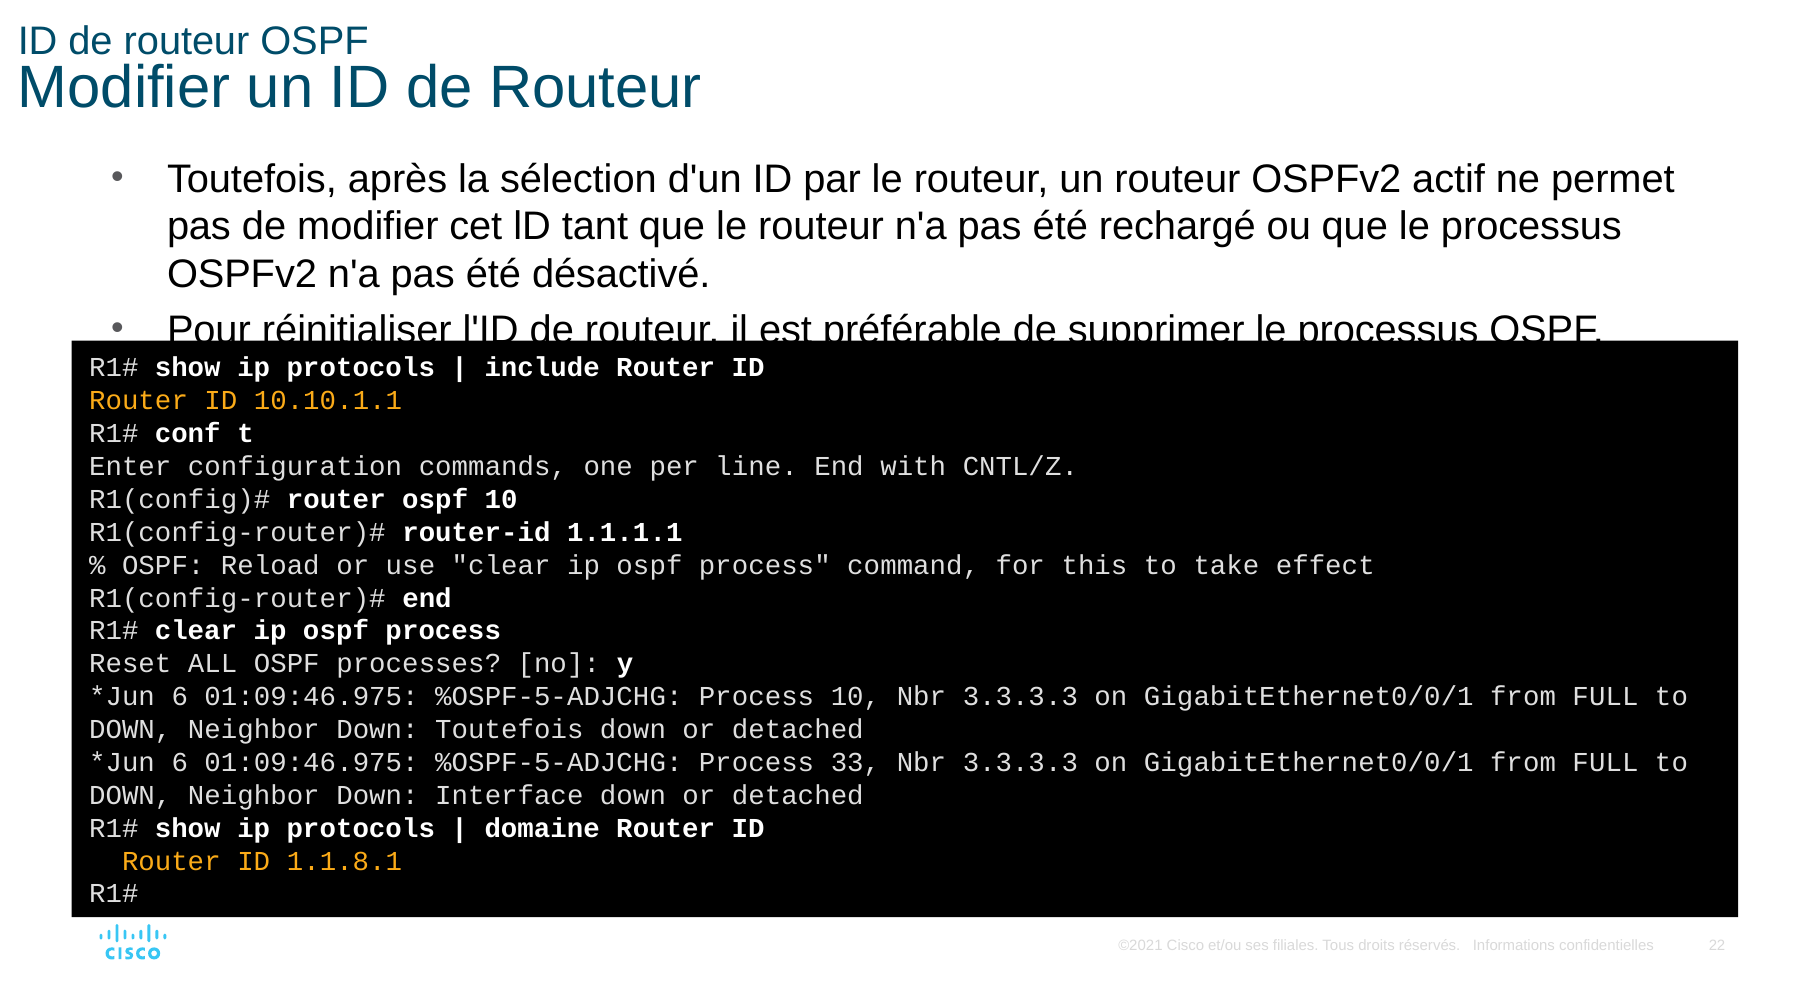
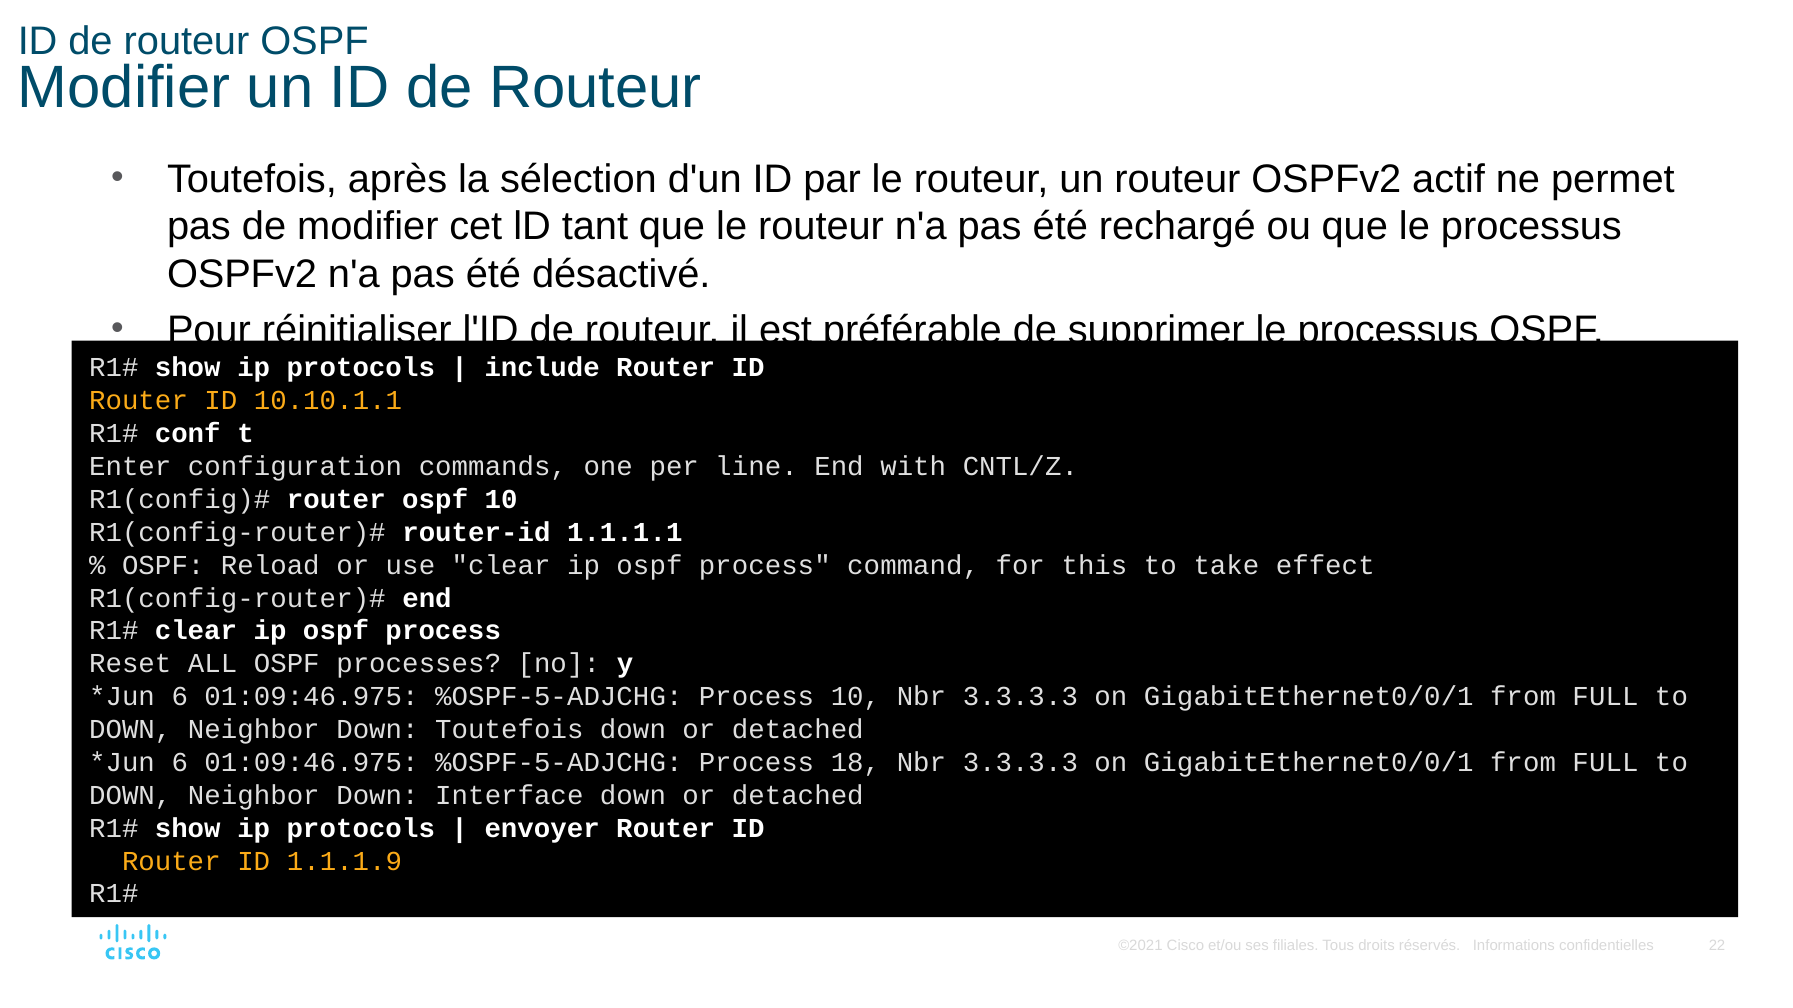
33: 33 -> 18
domaine: domaine -> envoyer
1.1.8.1: 1.1.8.1 -> 1.1.1.9
